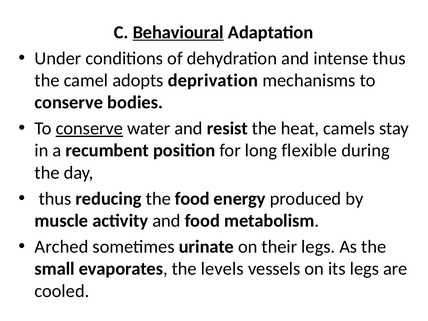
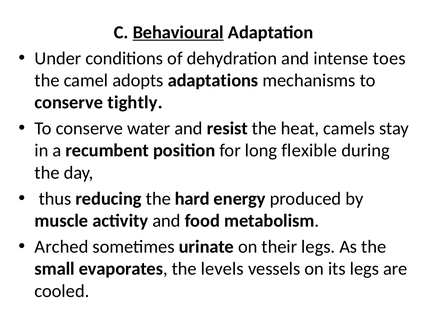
intense thus: thus -> toes
deprivation: deprivation -> adaptations
bodies: bodies -> tightly
conserve at (89, 128) underline: present -> none
the food: food -> hard
